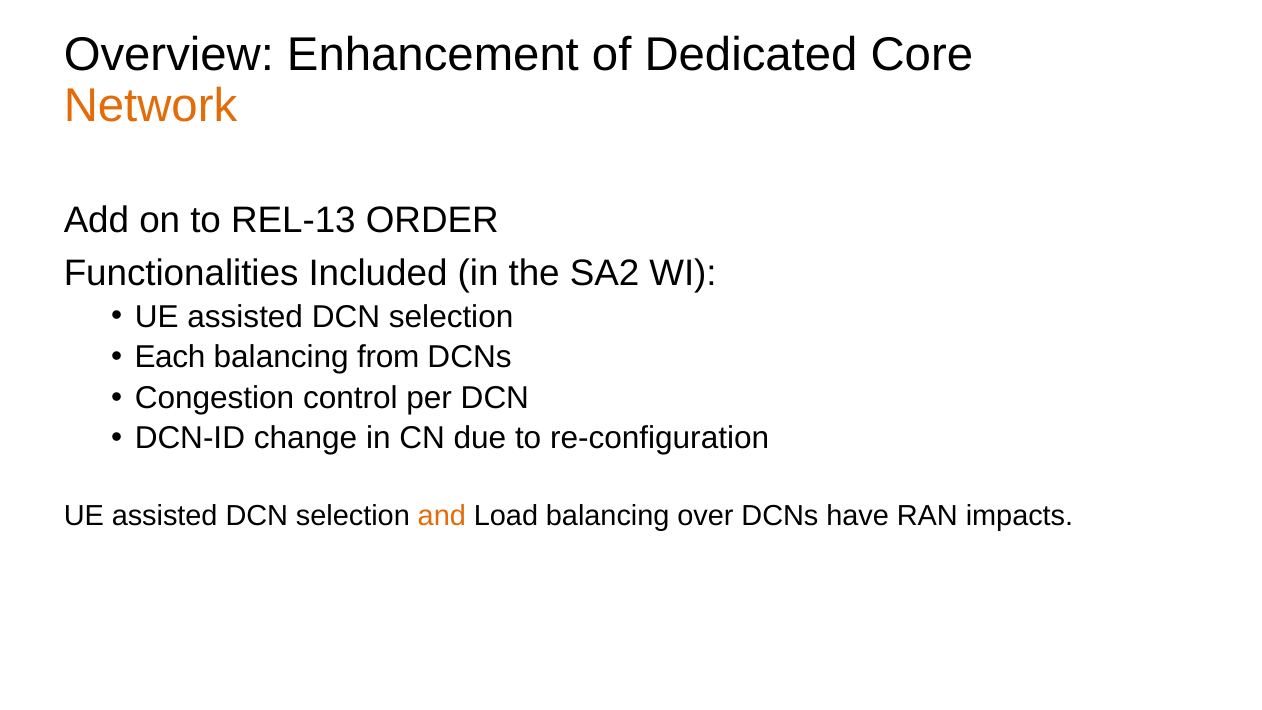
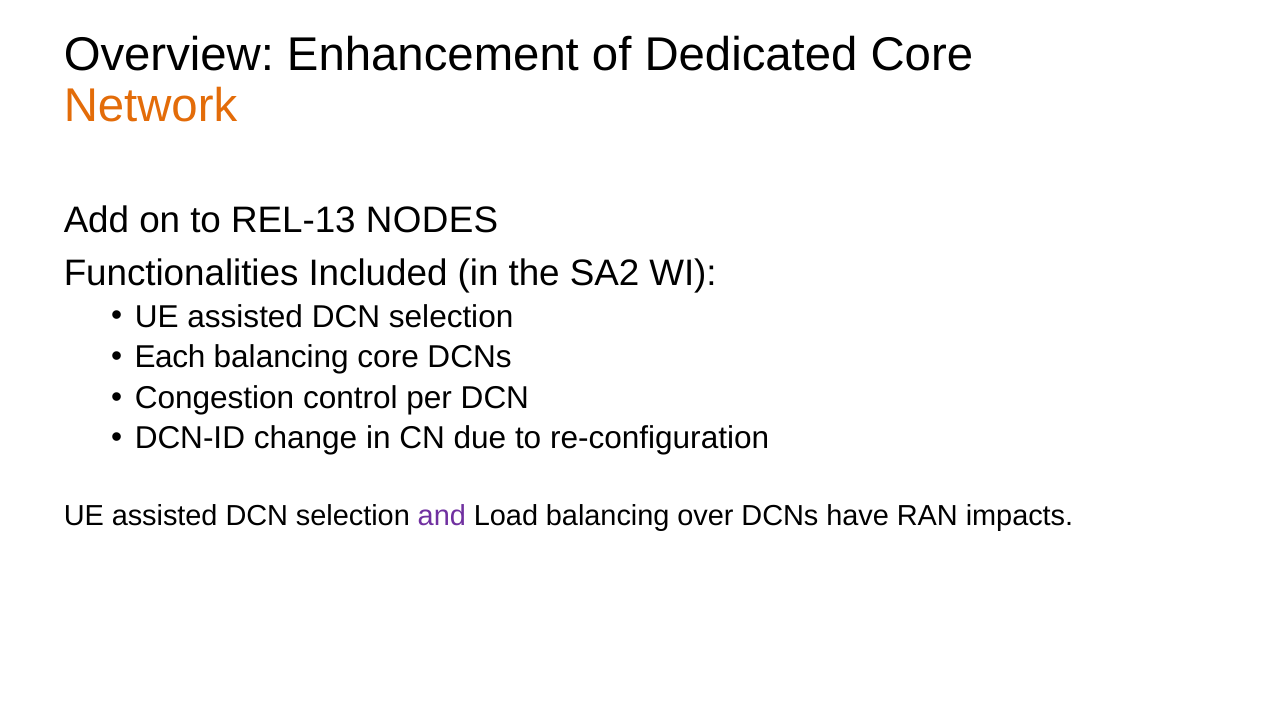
ORDER: ORDER -> NODES
balancing from: from -> core
and colour: orange -> purple
